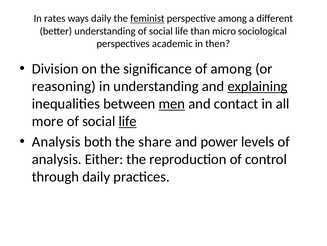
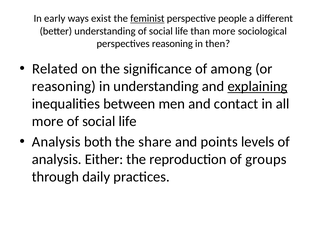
rates: rates -> early
ways daily: daily -> exist
perspective among: among -> people
than micro: micro -> more
perspectives academic: academic -> reasoning
Division: Division -> Related
men underline: present -> none
life at (128, 121) underline: present -> none
power: power -> points
control: control -> groups
